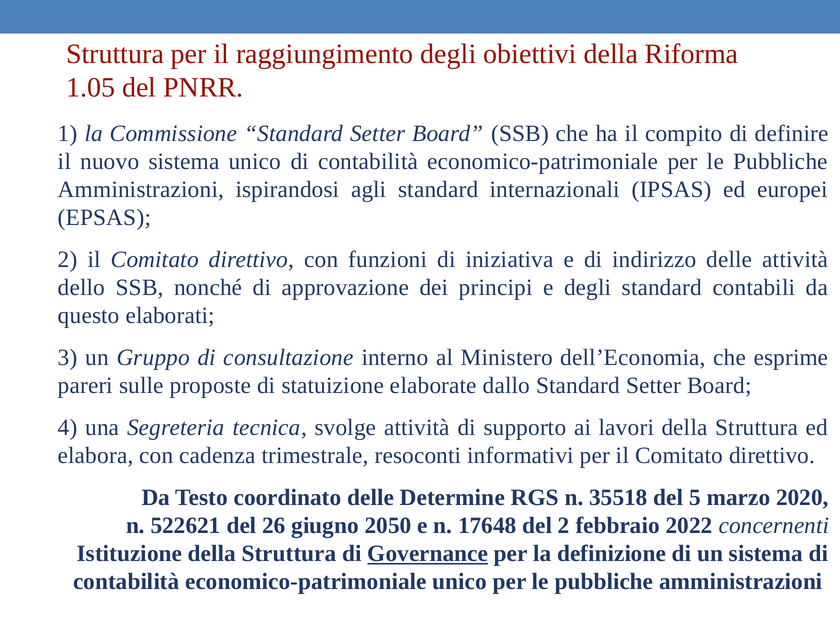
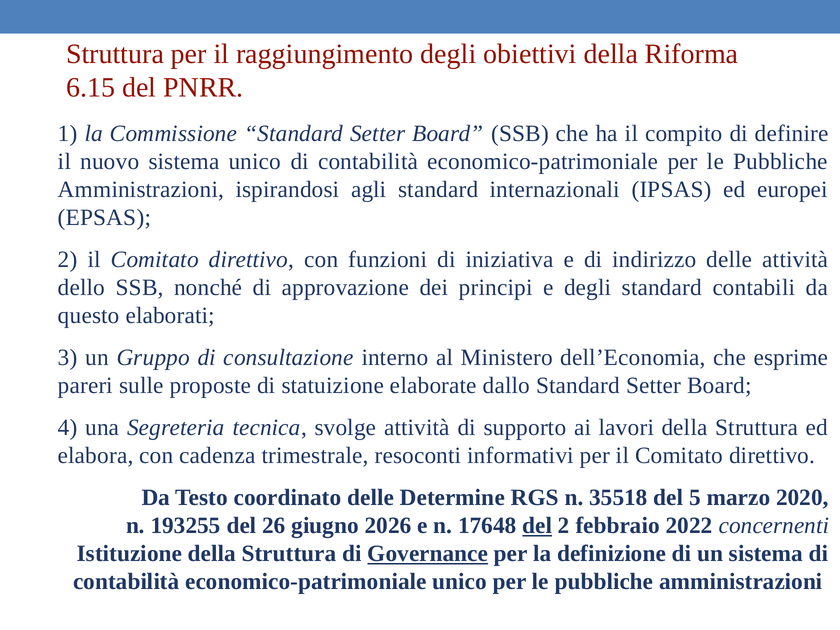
1.05: 1.05 -> 6.15
522621: 522621 -> 193255
2050: 2050 -> 2026
del at (537, 526) underline: none -> present
